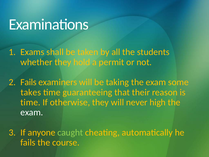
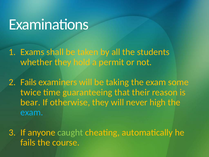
takes: takes -> twice
time at (30, 102): time -> bear
exam at (32, 112) colour: white -> light blue
